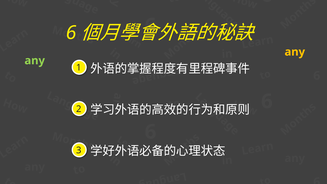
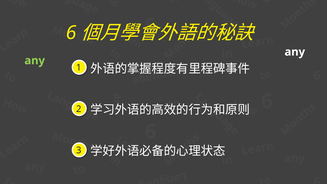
any at (295, 52) colour: yellow -> white
